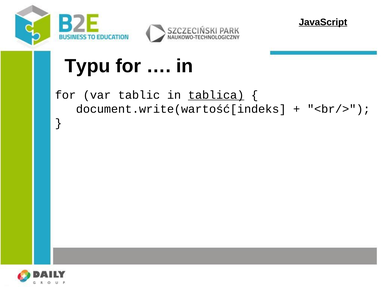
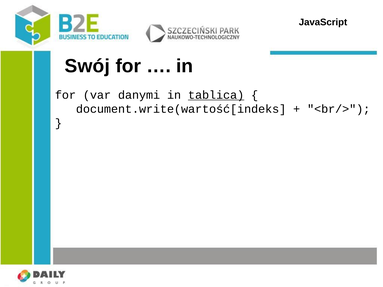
JavaScript underline: present -> none
Typu: Typu -> Swój
tablic: tablic -> danymi
